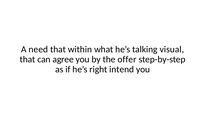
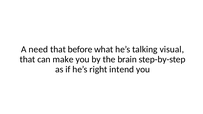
within: within -> before
agree: agree -> make
offer: offer -> brain
